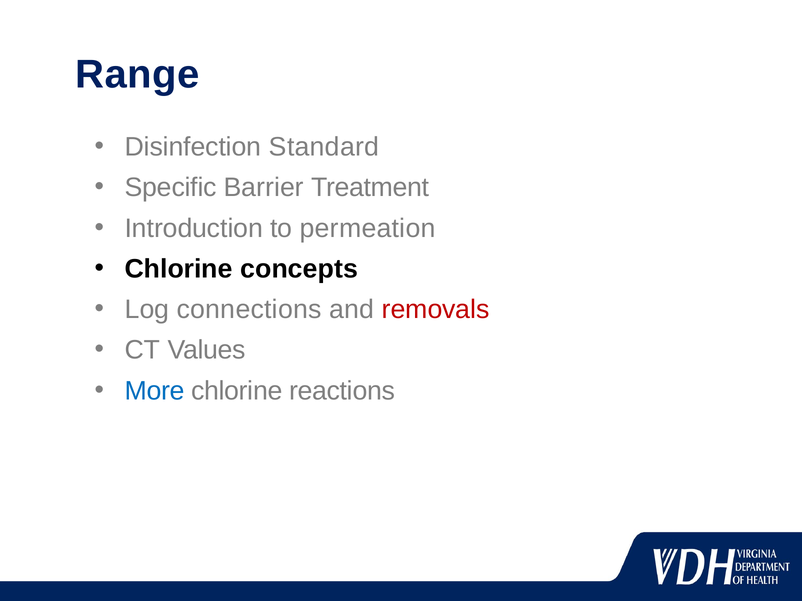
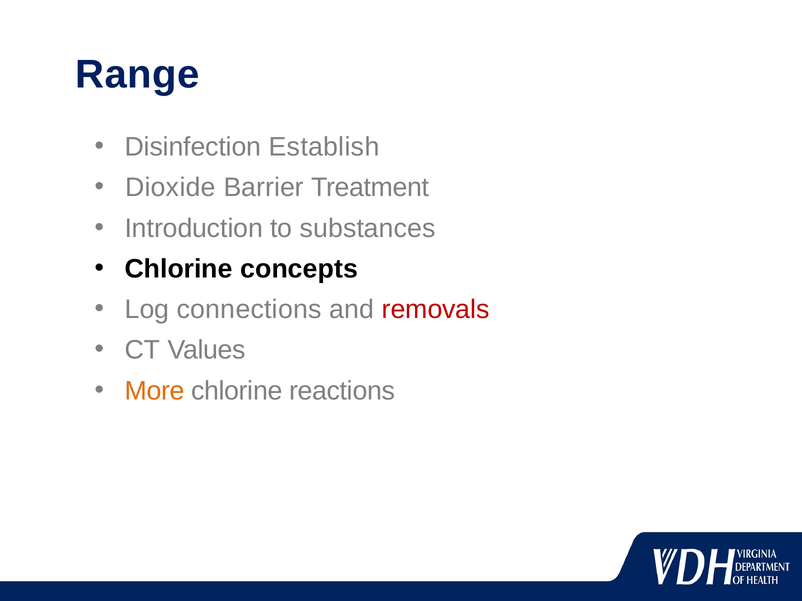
Standard: Standard -> Establish
Specific: Specific -> Dioxide
permeation: permeation -> substances
More colour: blue -> orange
